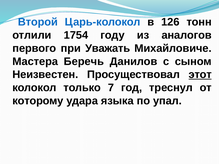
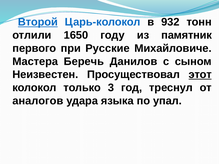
Второй underline: none -> present
126: 126 -> 932
1754: 1754 -> 1650
аналогов: аналогов -> памятник
Уважать: Уважать -> Русские
7: 7 -> 3
которому: которому -> аналогов
